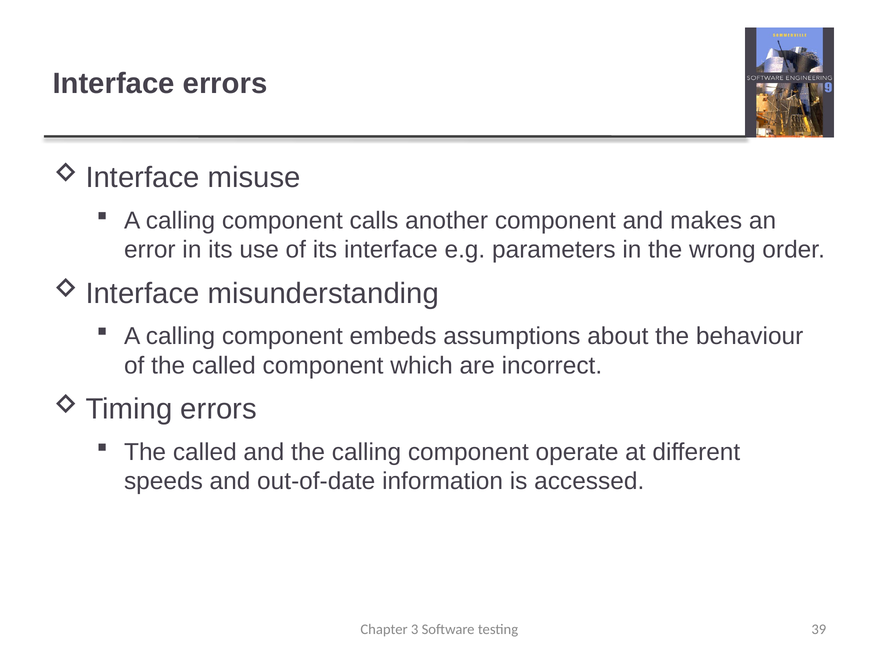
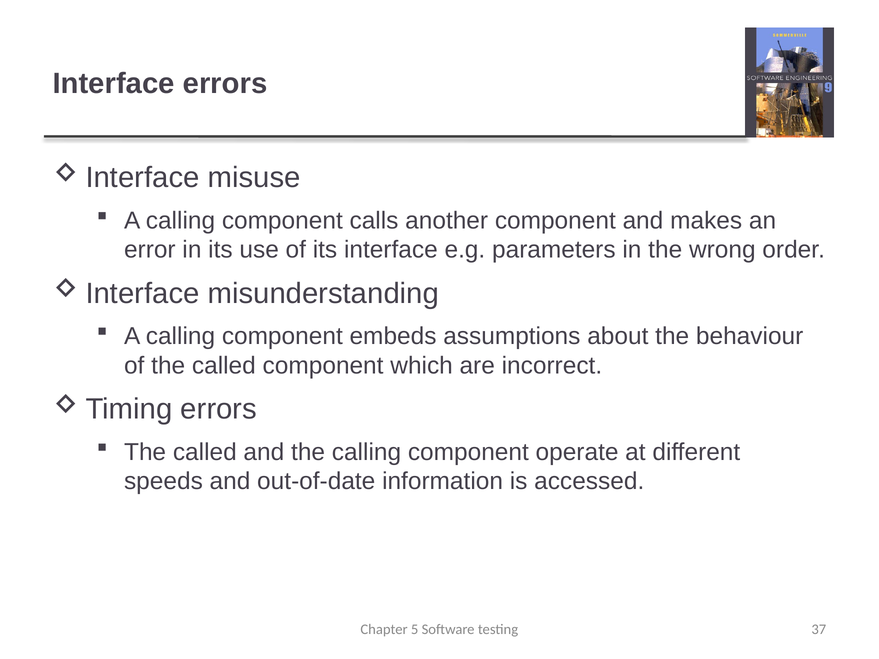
3: 3 -> 5
39: 39 -> 37
